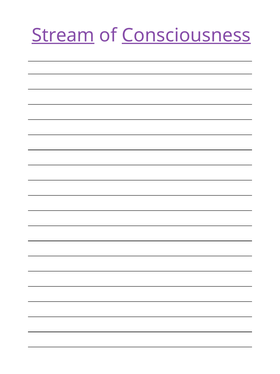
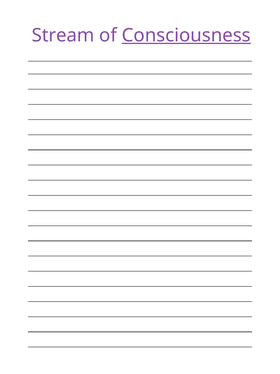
Stream underline: present -> none
